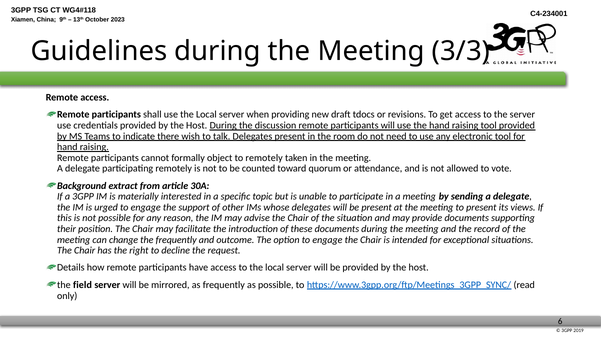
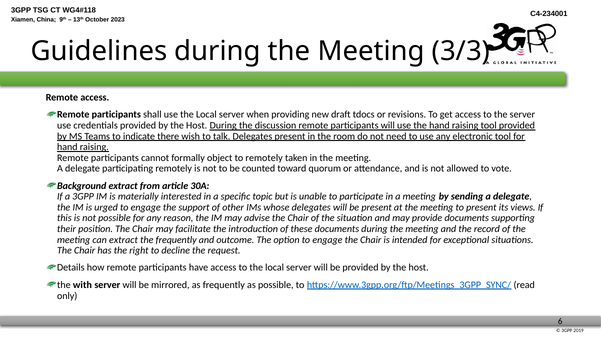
can change: change -> extract
field: field -> with
